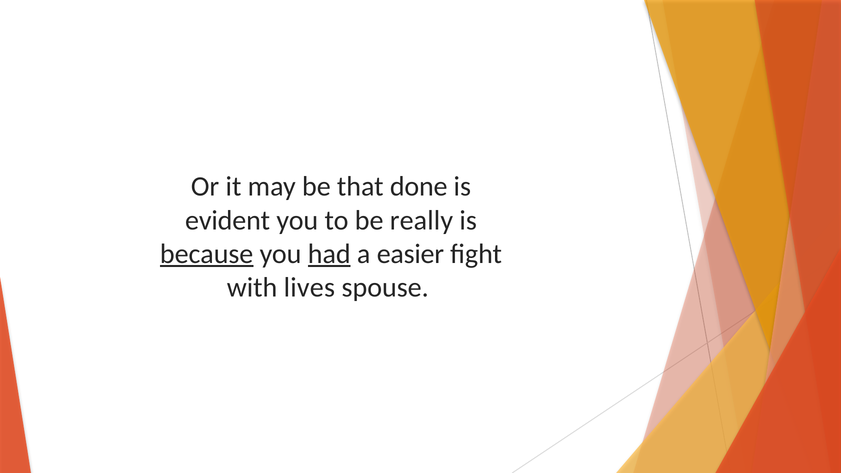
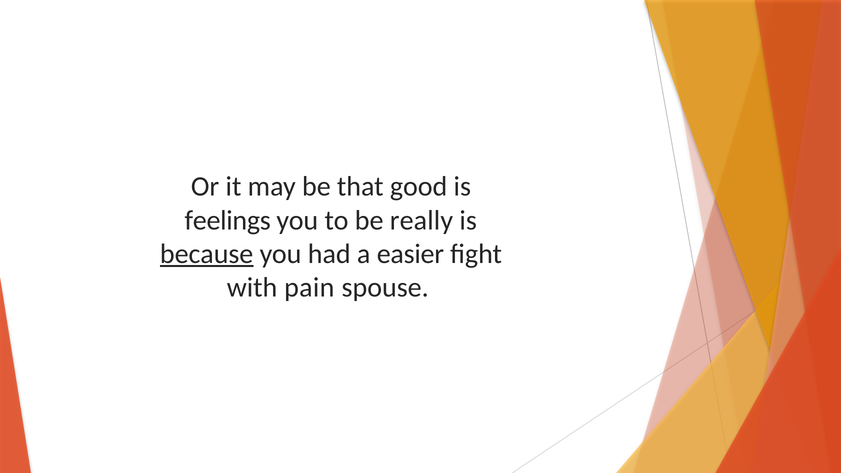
done: done -> good
evident: evident -> feelings
had underline: present -> none
lives: lives -> pain
